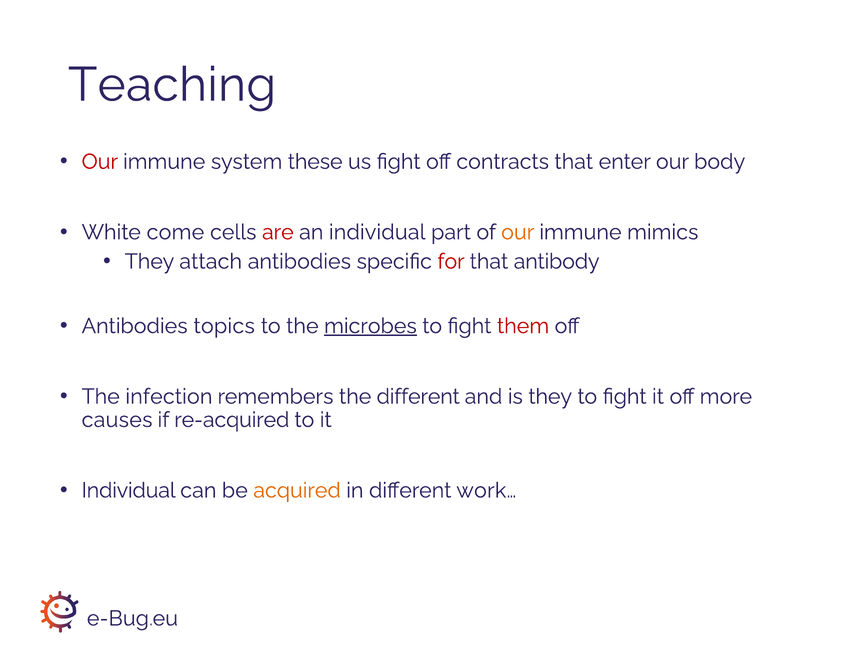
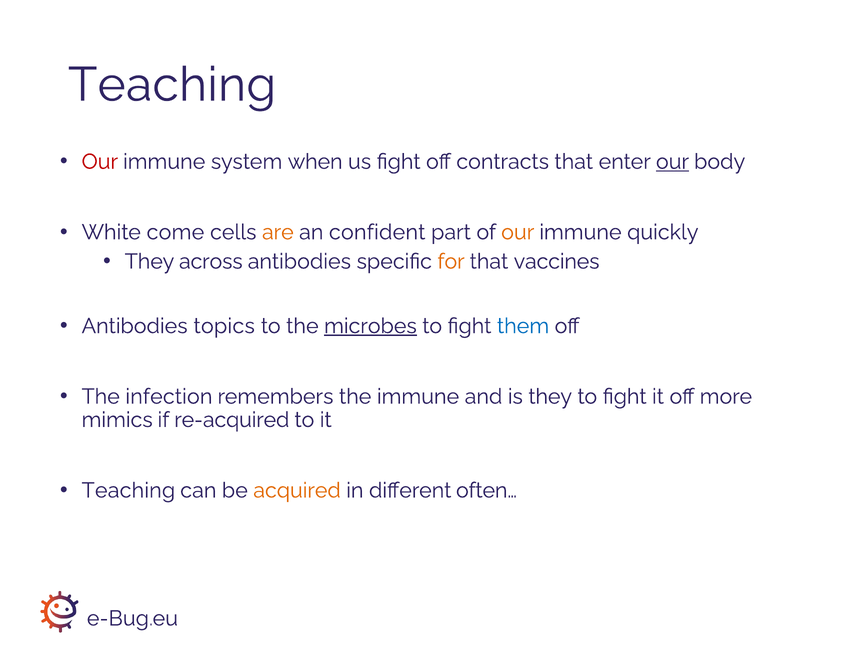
these: these -> when
our at (672, 162) underline: none -> present
are colour: red -> orange
an individual: individual -> confident
mimics: mimics -> quickly
attach: attach -> across
for colour: red -> orange
antibody: antibody -> vaccines
them colour: red -> blue
the different: different -> immune
causes: causes -> mimics
Individual at (129, 490): Individual -> Teaching
work…: work… -> often…
